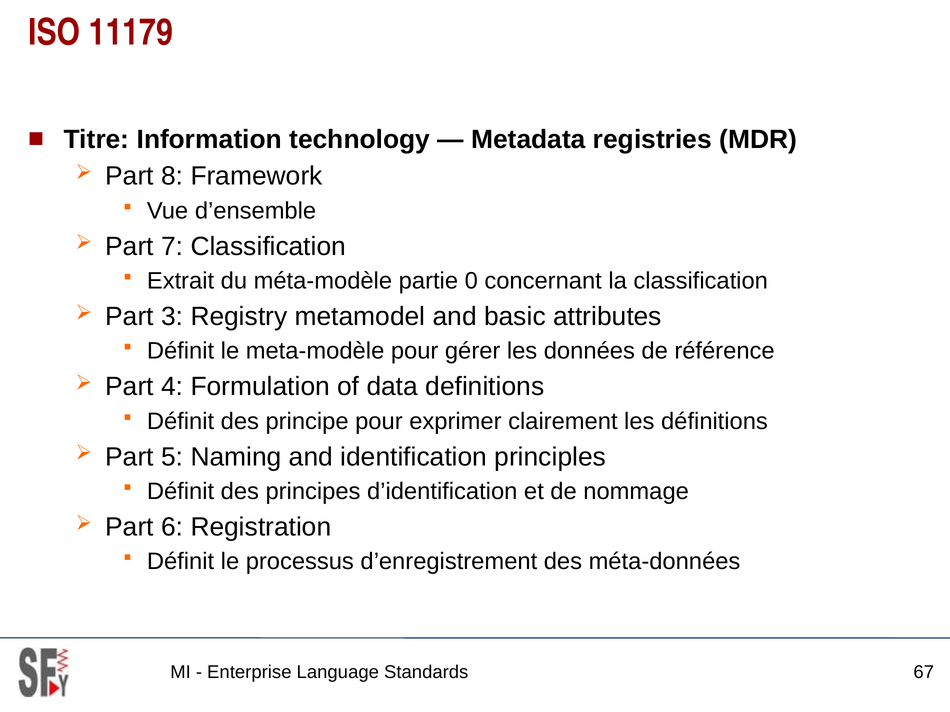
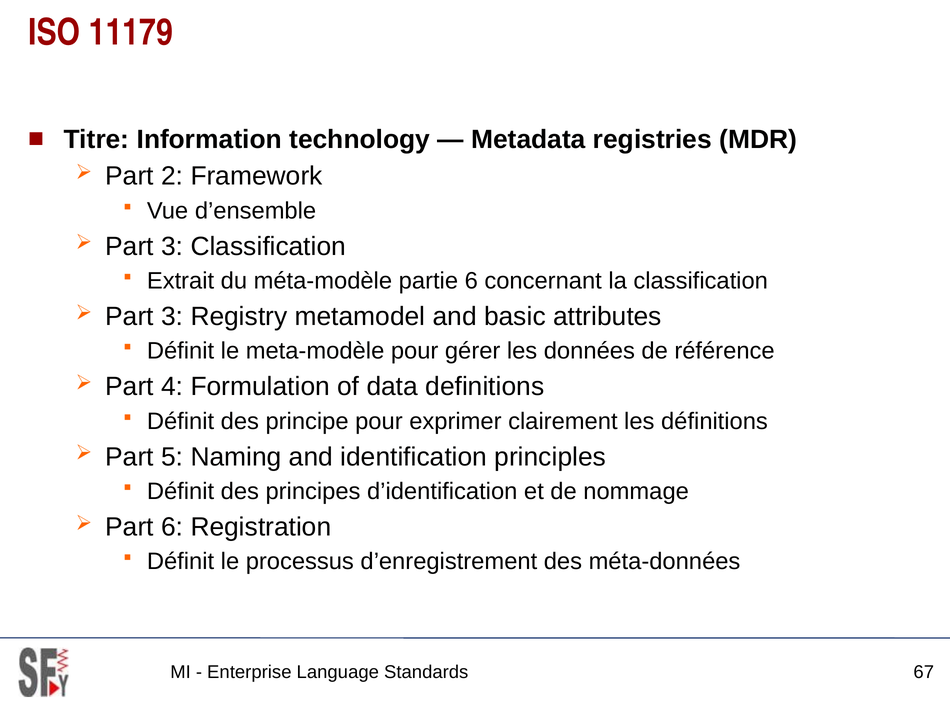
8: 8 -> 2
7 at (172, 247): 7 -> 3
partie 0: 0 -> 6
